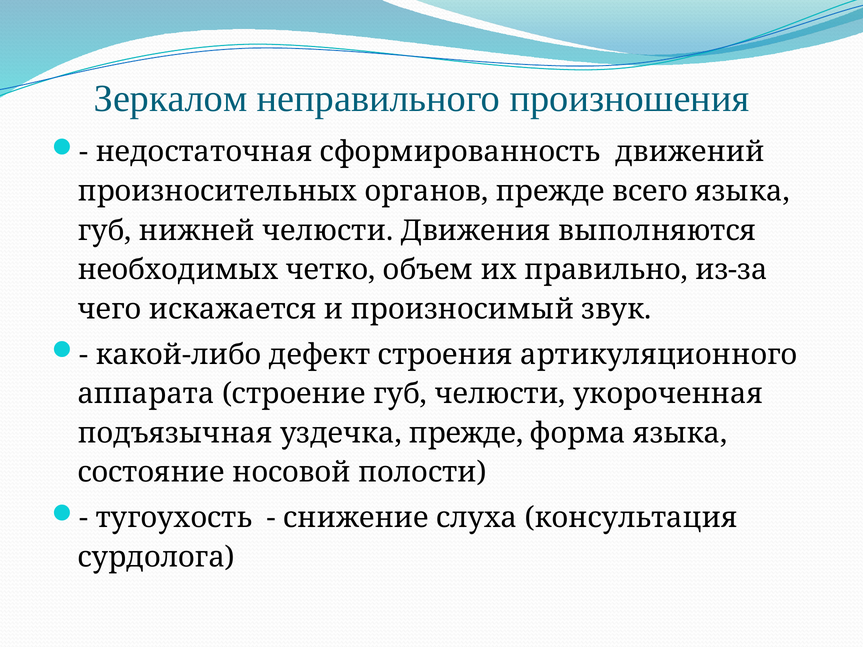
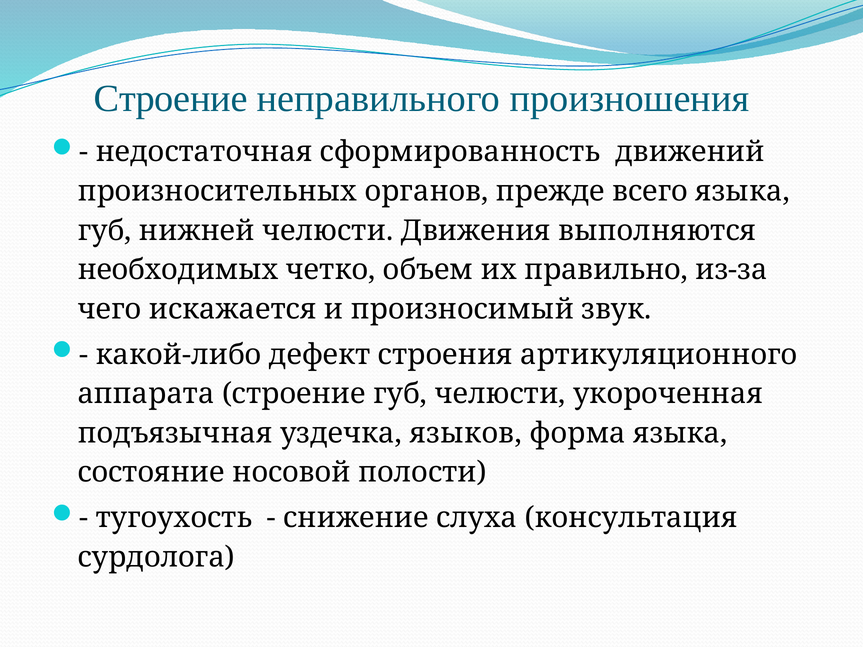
Зеркалом at (171, 99): Зеркалом -> Строение
уздечка прежде: прежде -> языков
